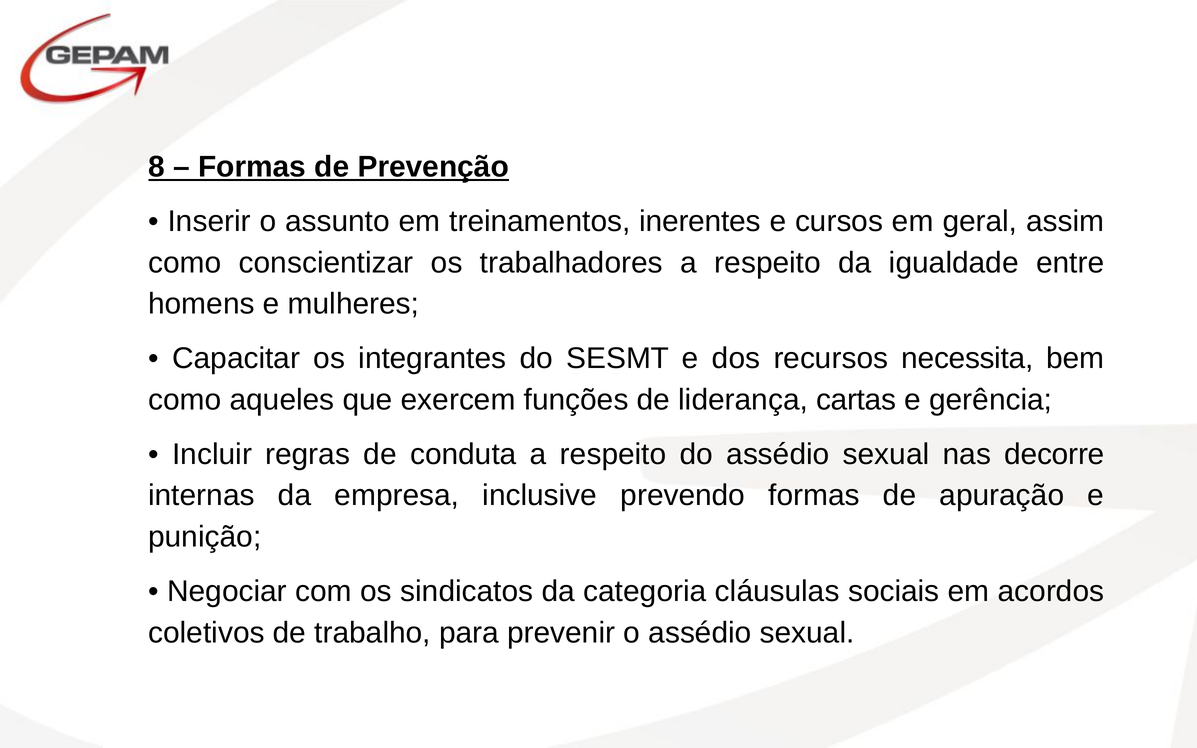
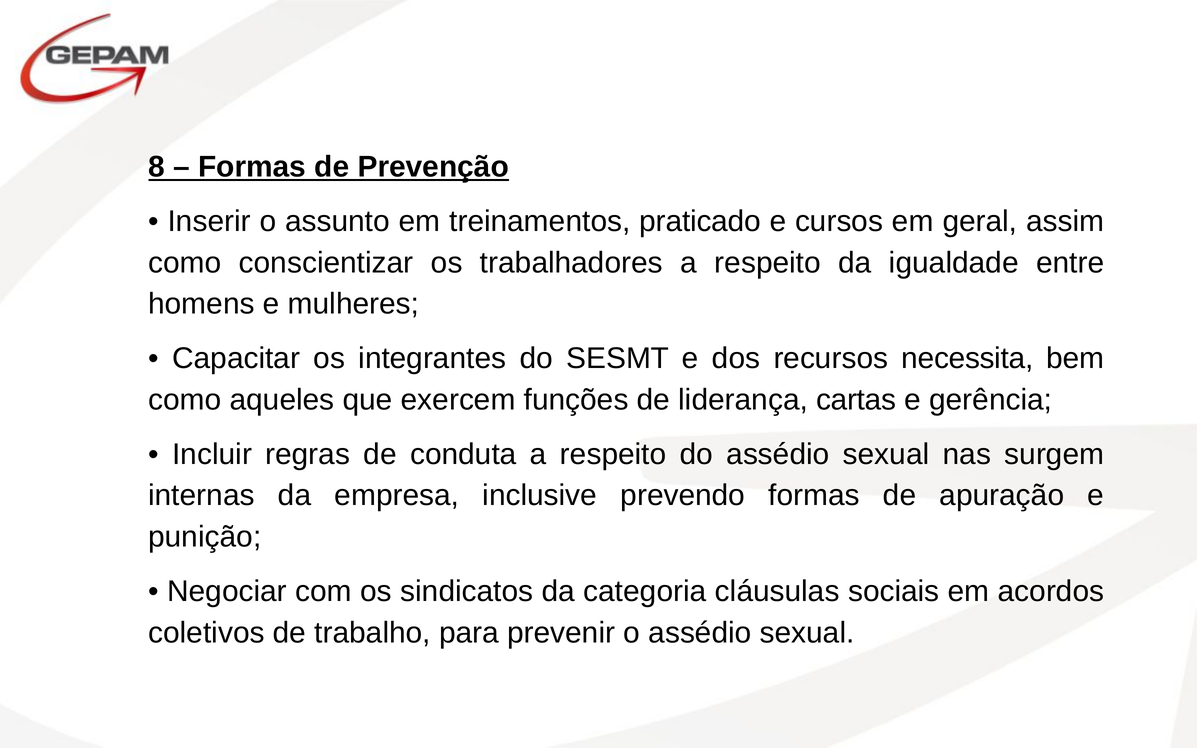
inerentes: inerentes -> praticado
decorre: decorre -> surgem
